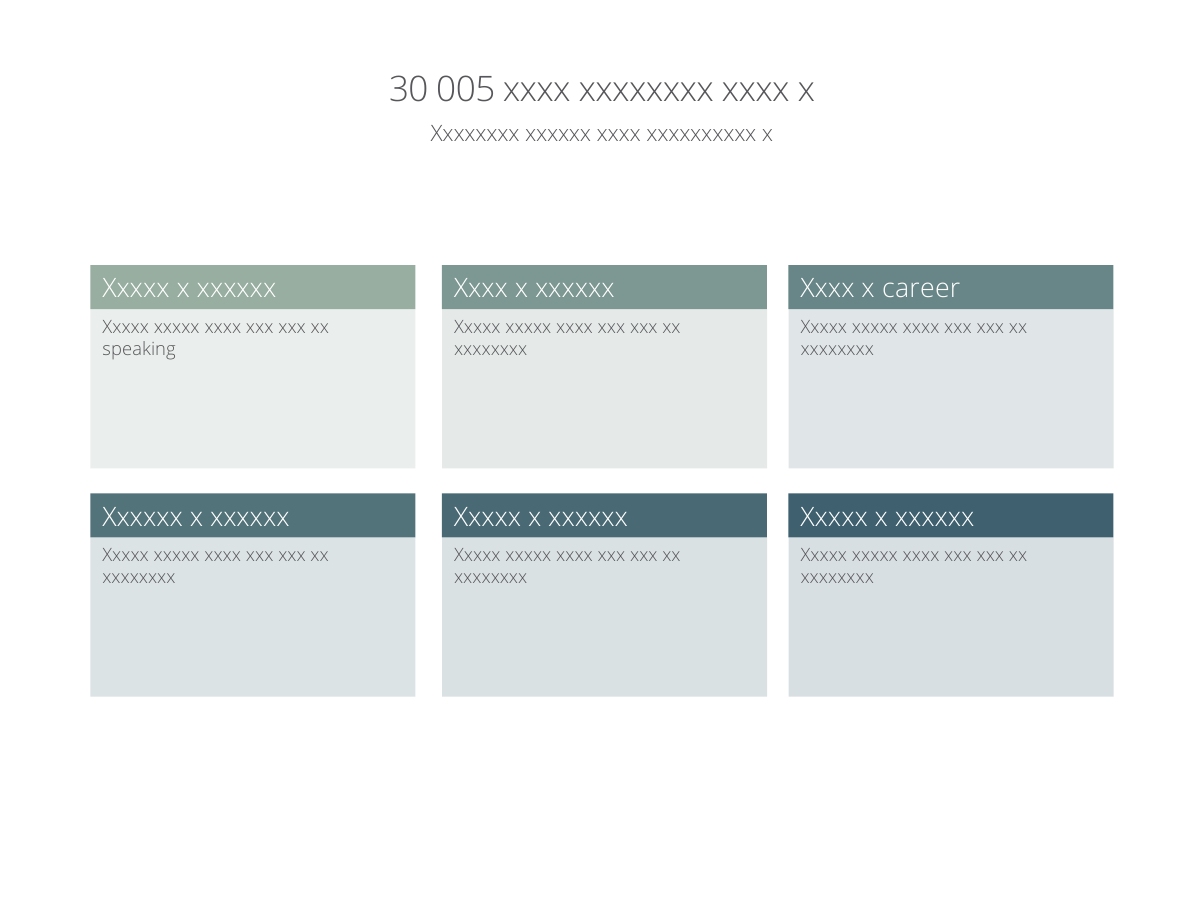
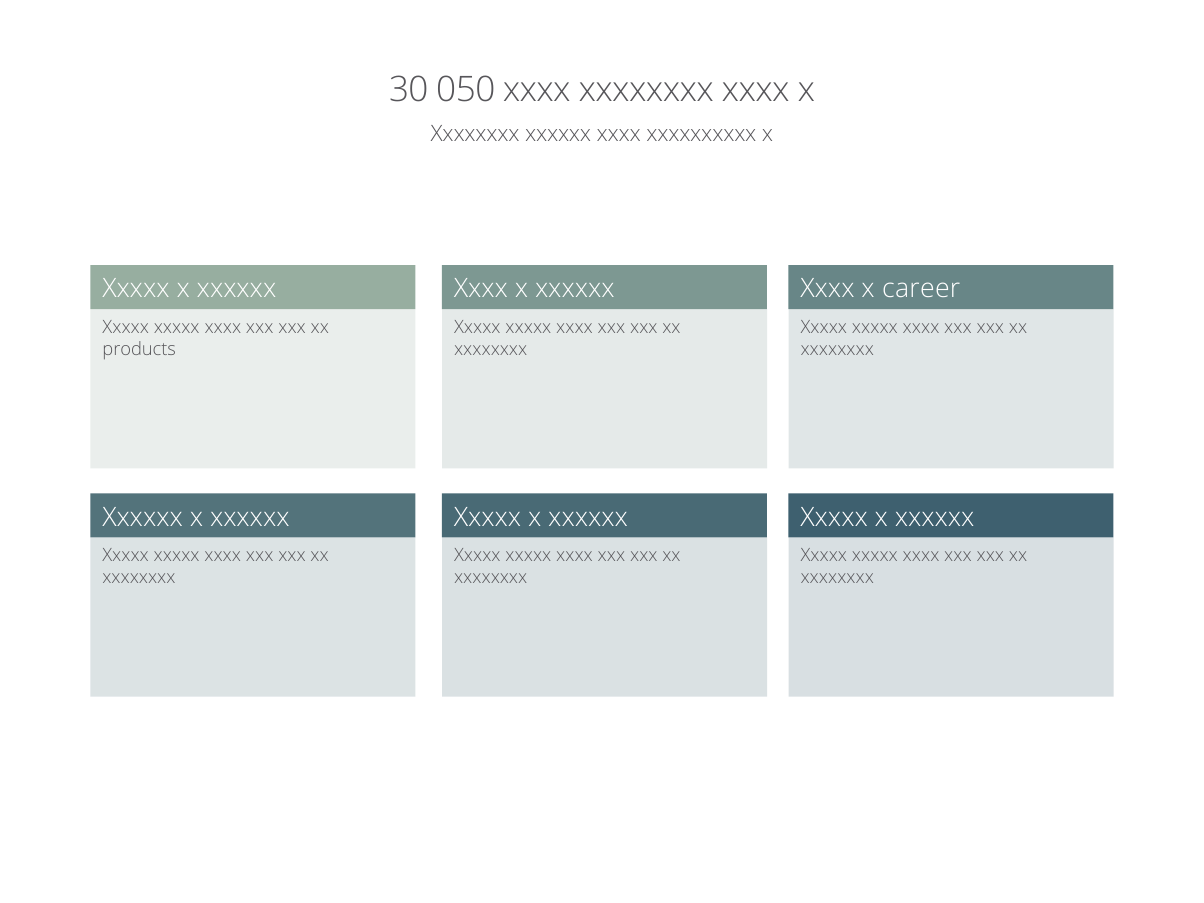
005: 005 -> 050
speaking: speaking -> products
